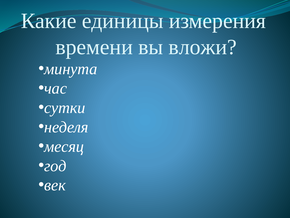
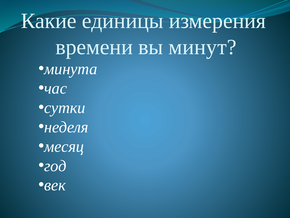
вложи: вложи -> минут
